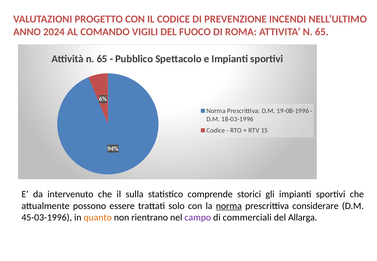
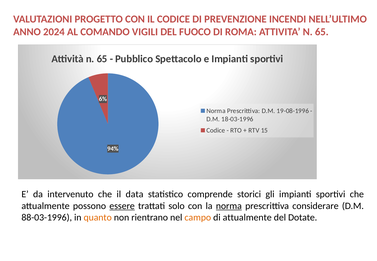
sulla: sulla -> data
essere underline: none -> present
45-03-1996: 45-03-1996 -> 88-03-1996
campo colour: purple -> orange
di commerciali: commerciali -> attualmente
Allarga: Allarga -> Dotate
